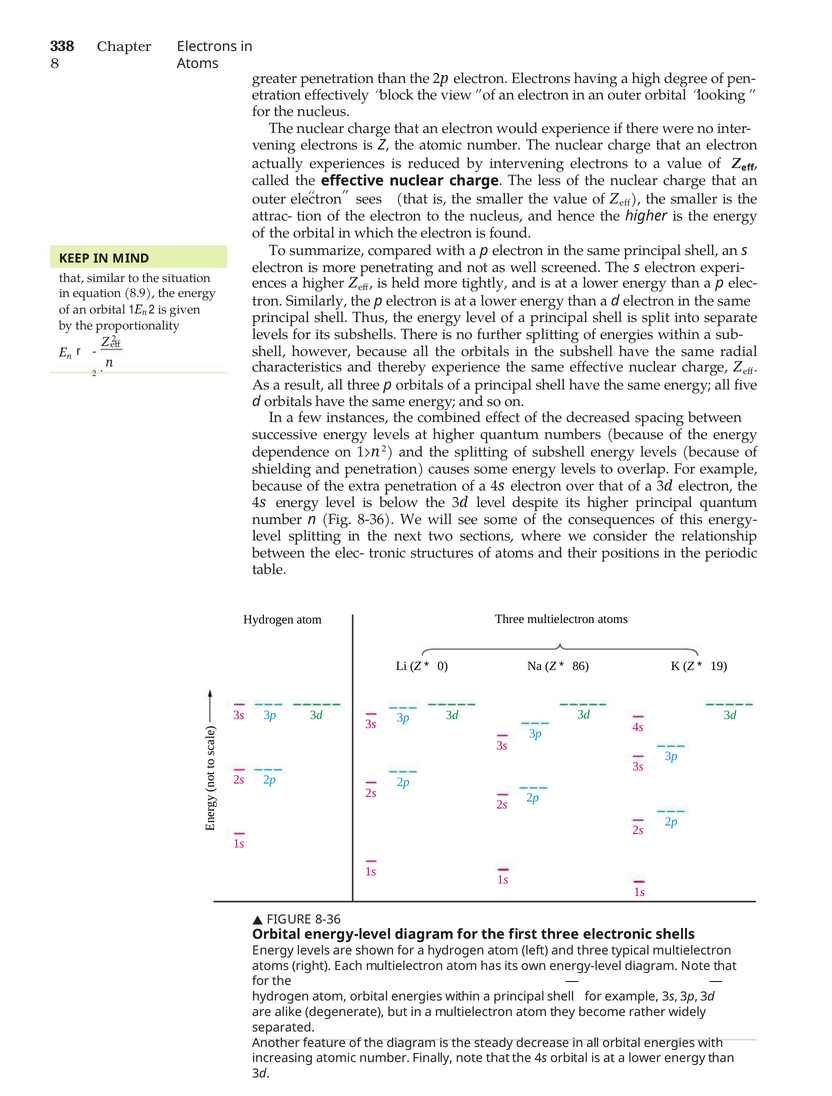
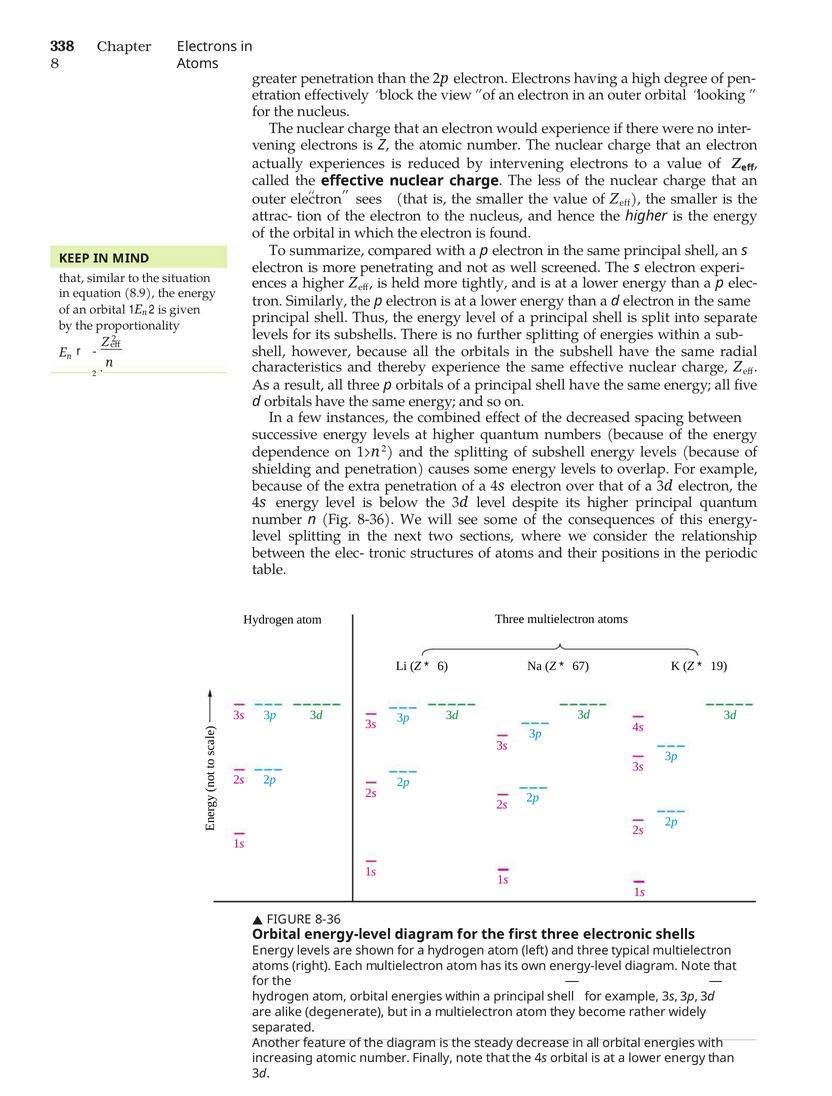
0: 0 -> 6
86: 86 -> 67
